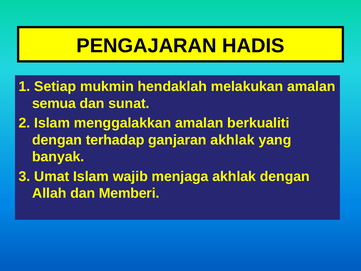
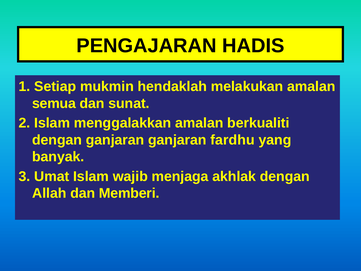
dengan terhadap: terhadap -> ganjaran
ganjaran akhlak: akhlak -> fardhu
